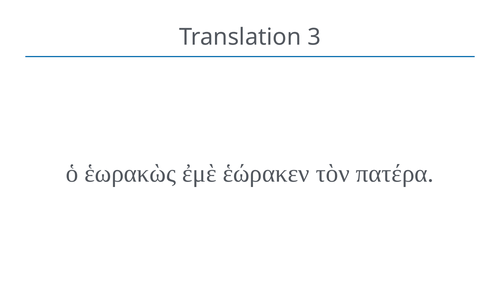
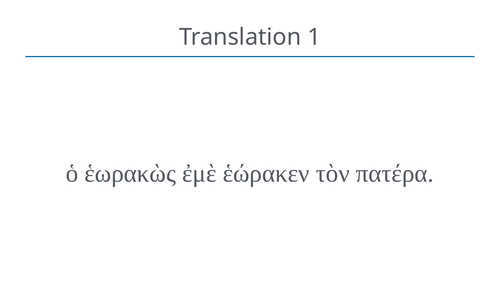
3: 3 -> 1
